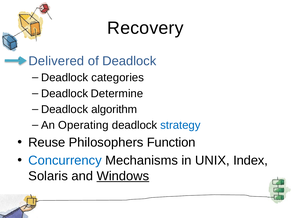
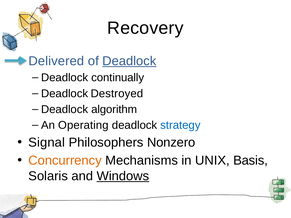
Deadlock at (129, 61) underline: none -> present
categories: categories -> continually
Determine: Determine -> Destroyed
Reuse: Reuse -> Signal
Function: Function -> Nonzero
Concurrency colour: blue -> orange
Index: Index -> Basis
